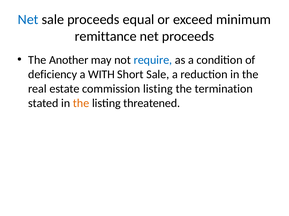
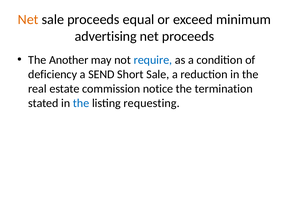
Net at (28, 20) colour: blue -> orange
remittance: remittance -> advertising
WITH: WITH -> SEND
commission listing: listing -> notice
the at (81, 103) colour: orange -> blue
threatened: threatened -> requesting
